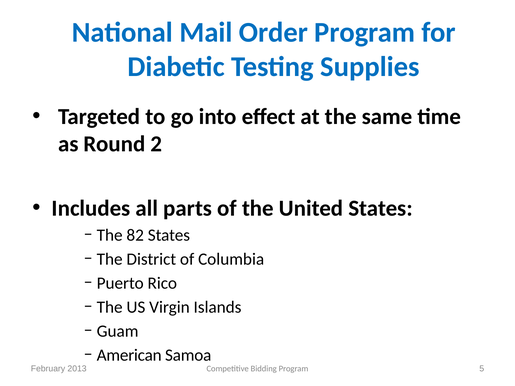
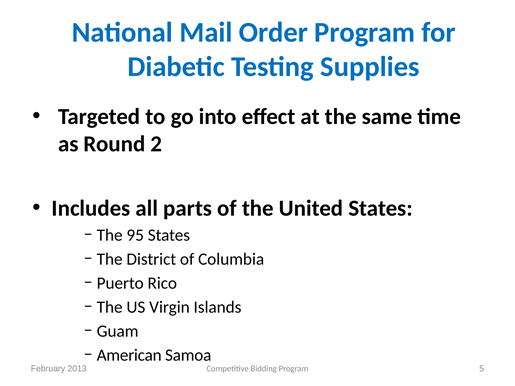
82: 82 -> 95
